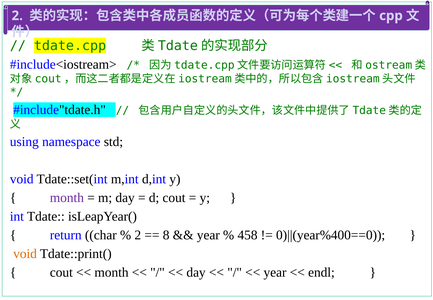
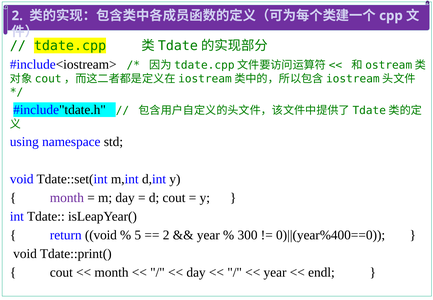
return char: char -> void
2 at (138, 235): 2 -> 5
8 at (166, 235): 8 -> 2
458: 458 -> 300
void at (25, 253) colour: orange -> black
